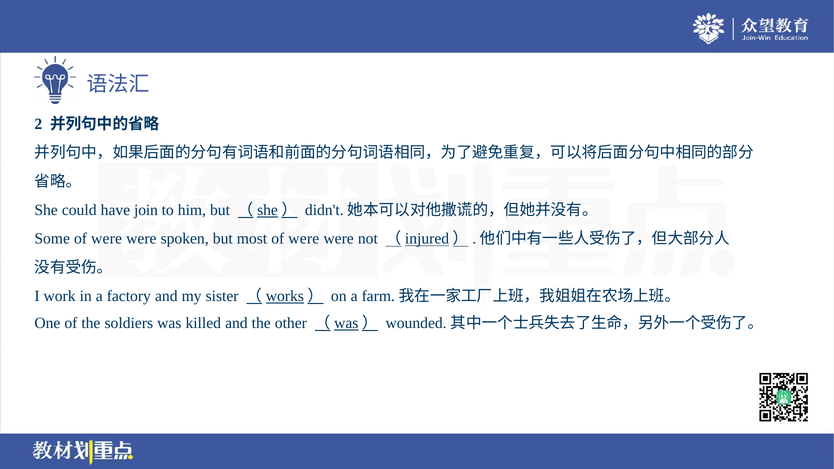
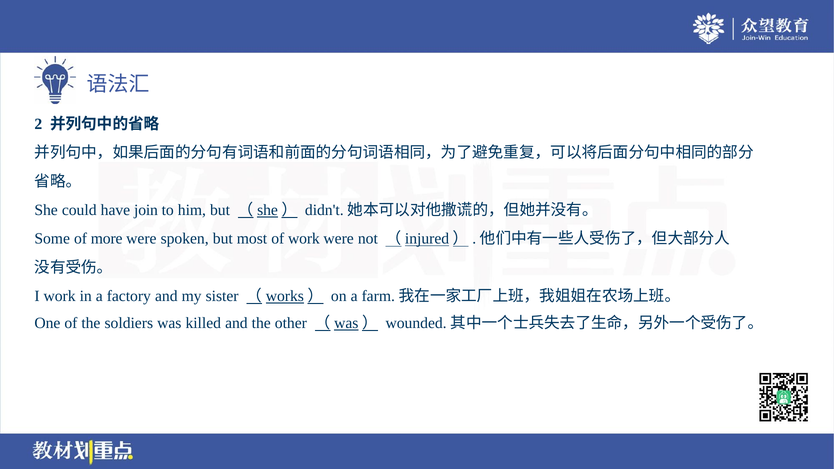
Some of were: were -> more
most of were: were -> work
